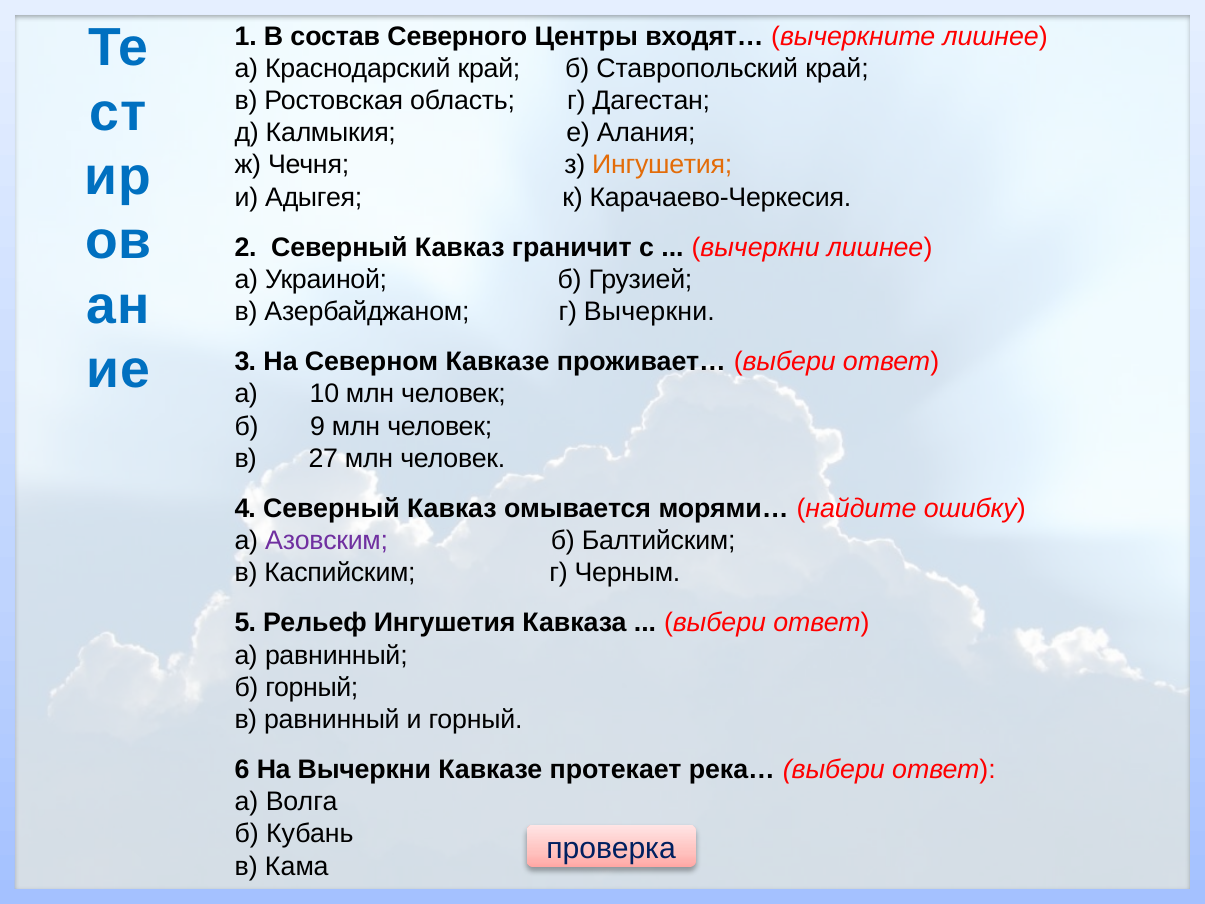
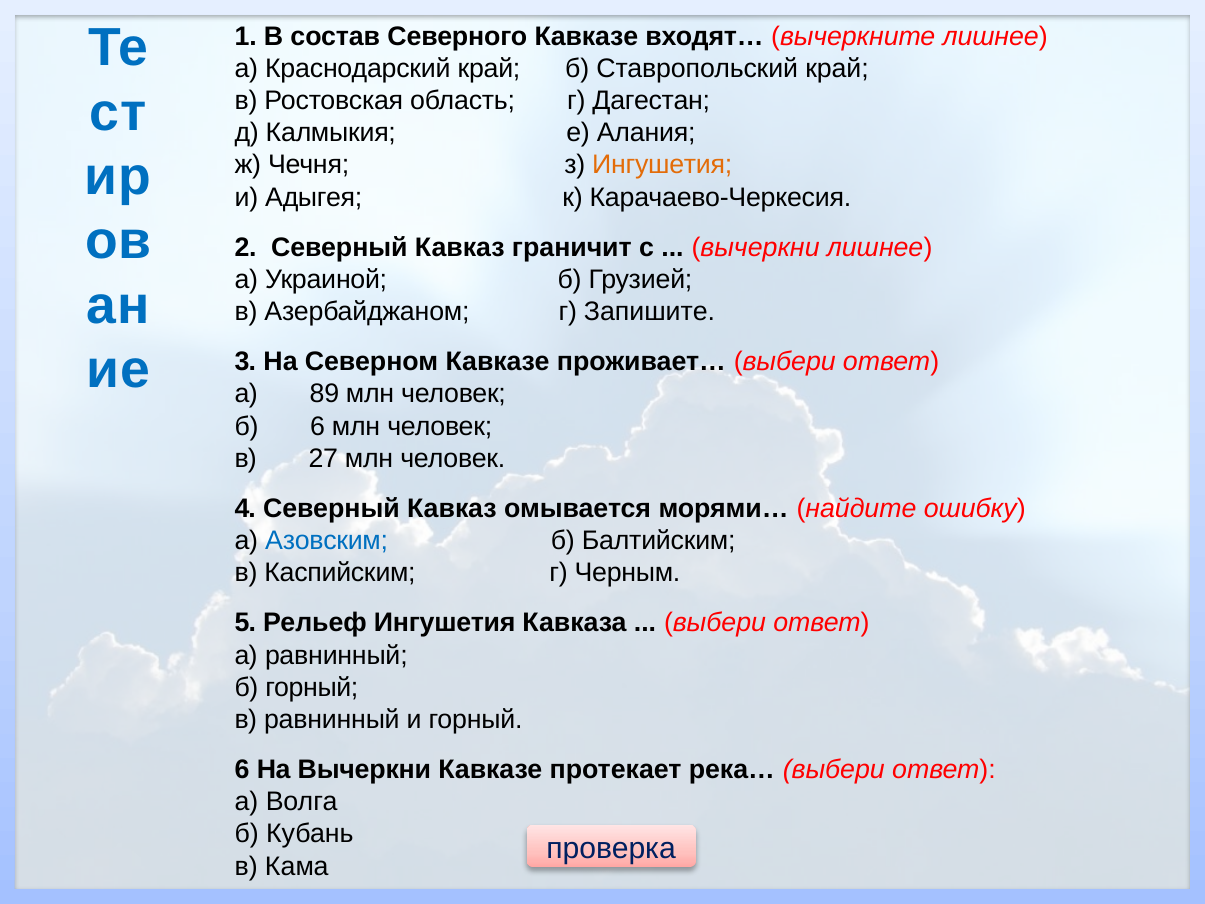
Северного Центры: Центры -> Кавказе
г Вычеркни: Вычеркни -> Запишите
10: 10 -> 89
б 9: 9 -> 6
Азовским colour: purple -> blue
